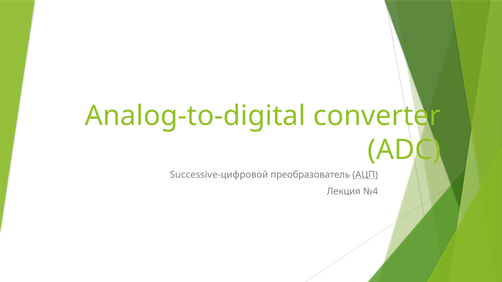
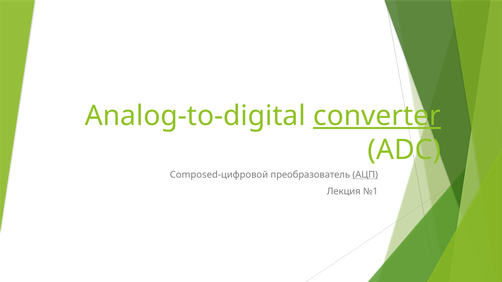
converter underline: none -> present
Successive-цифровой: Successive-цифровой -> Composed-цифровой
№4: №4 -> №1
